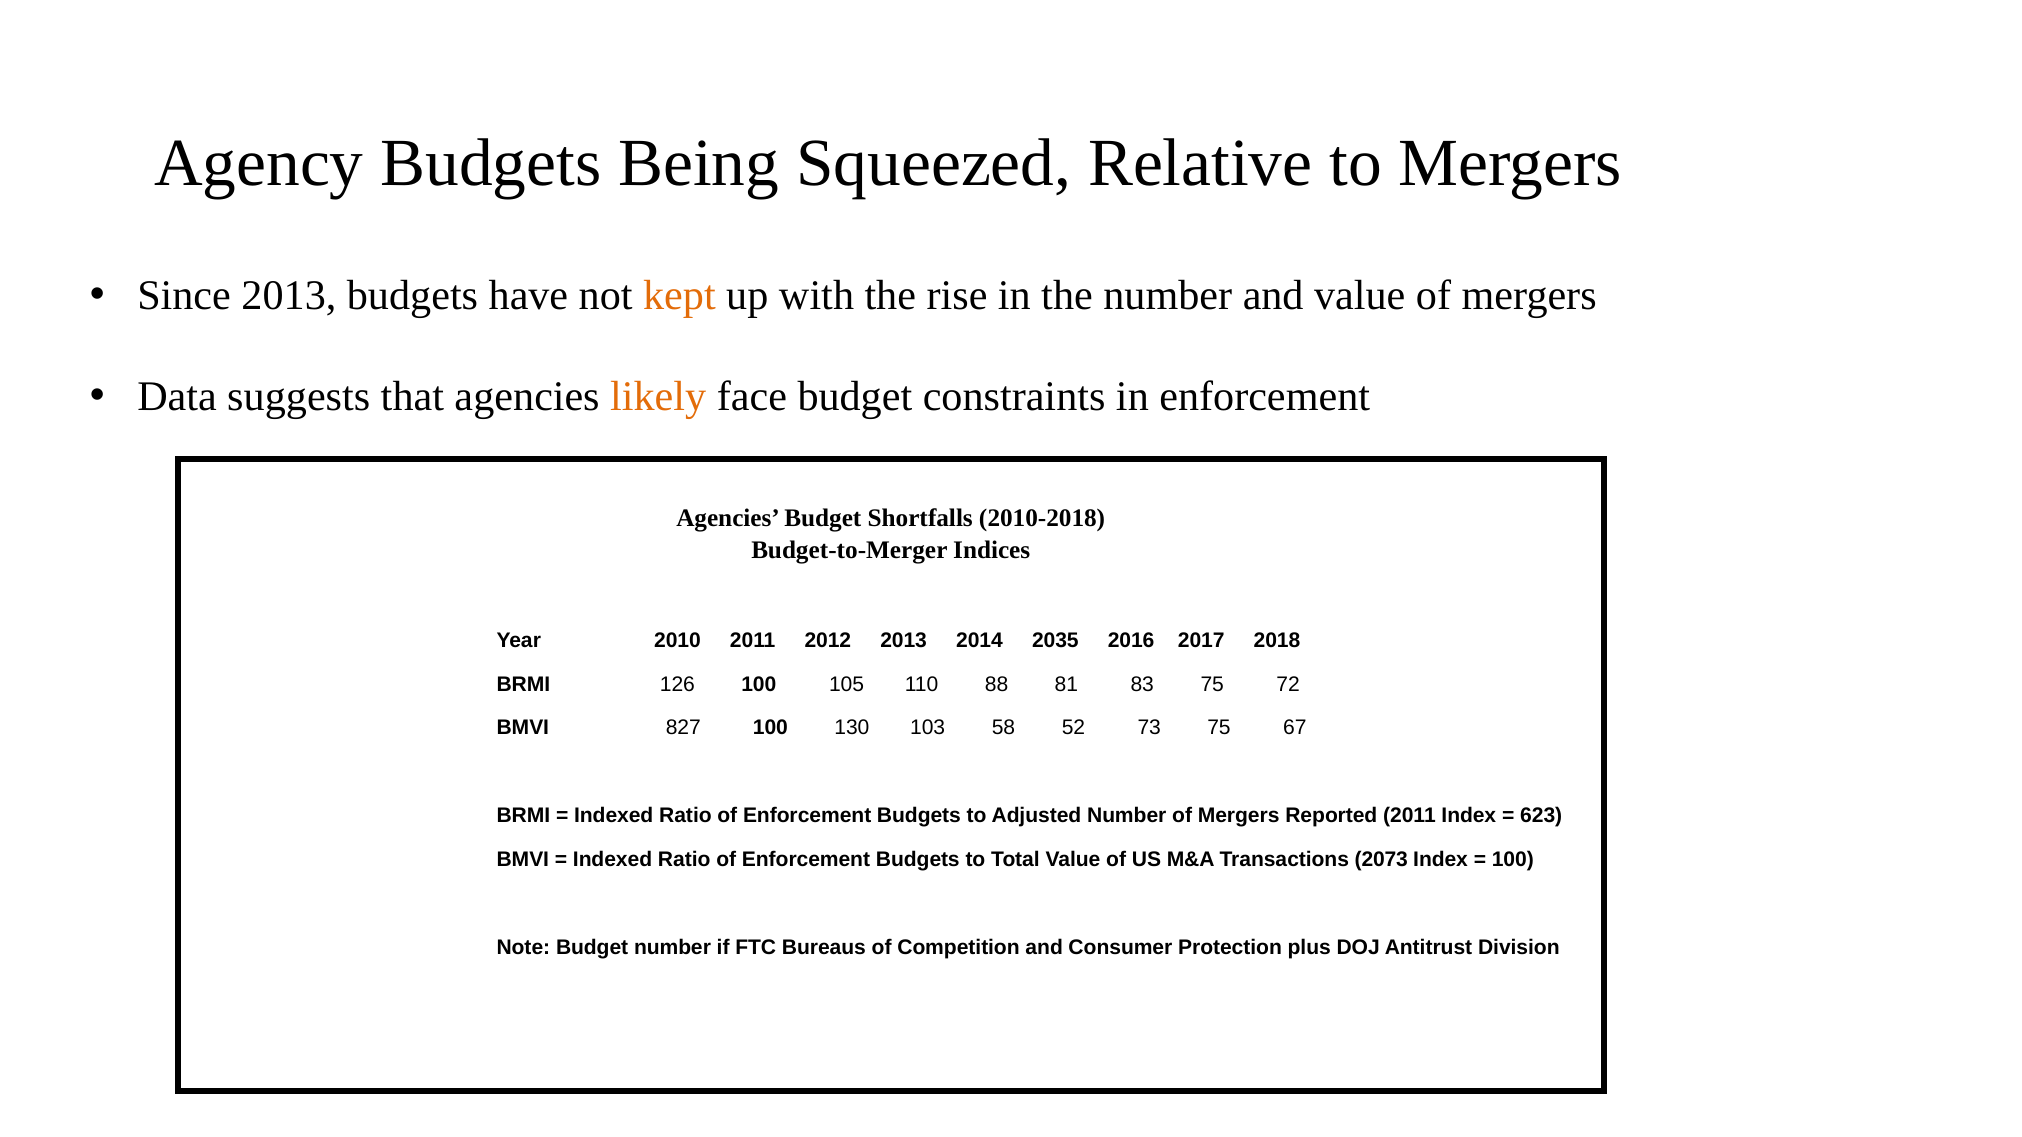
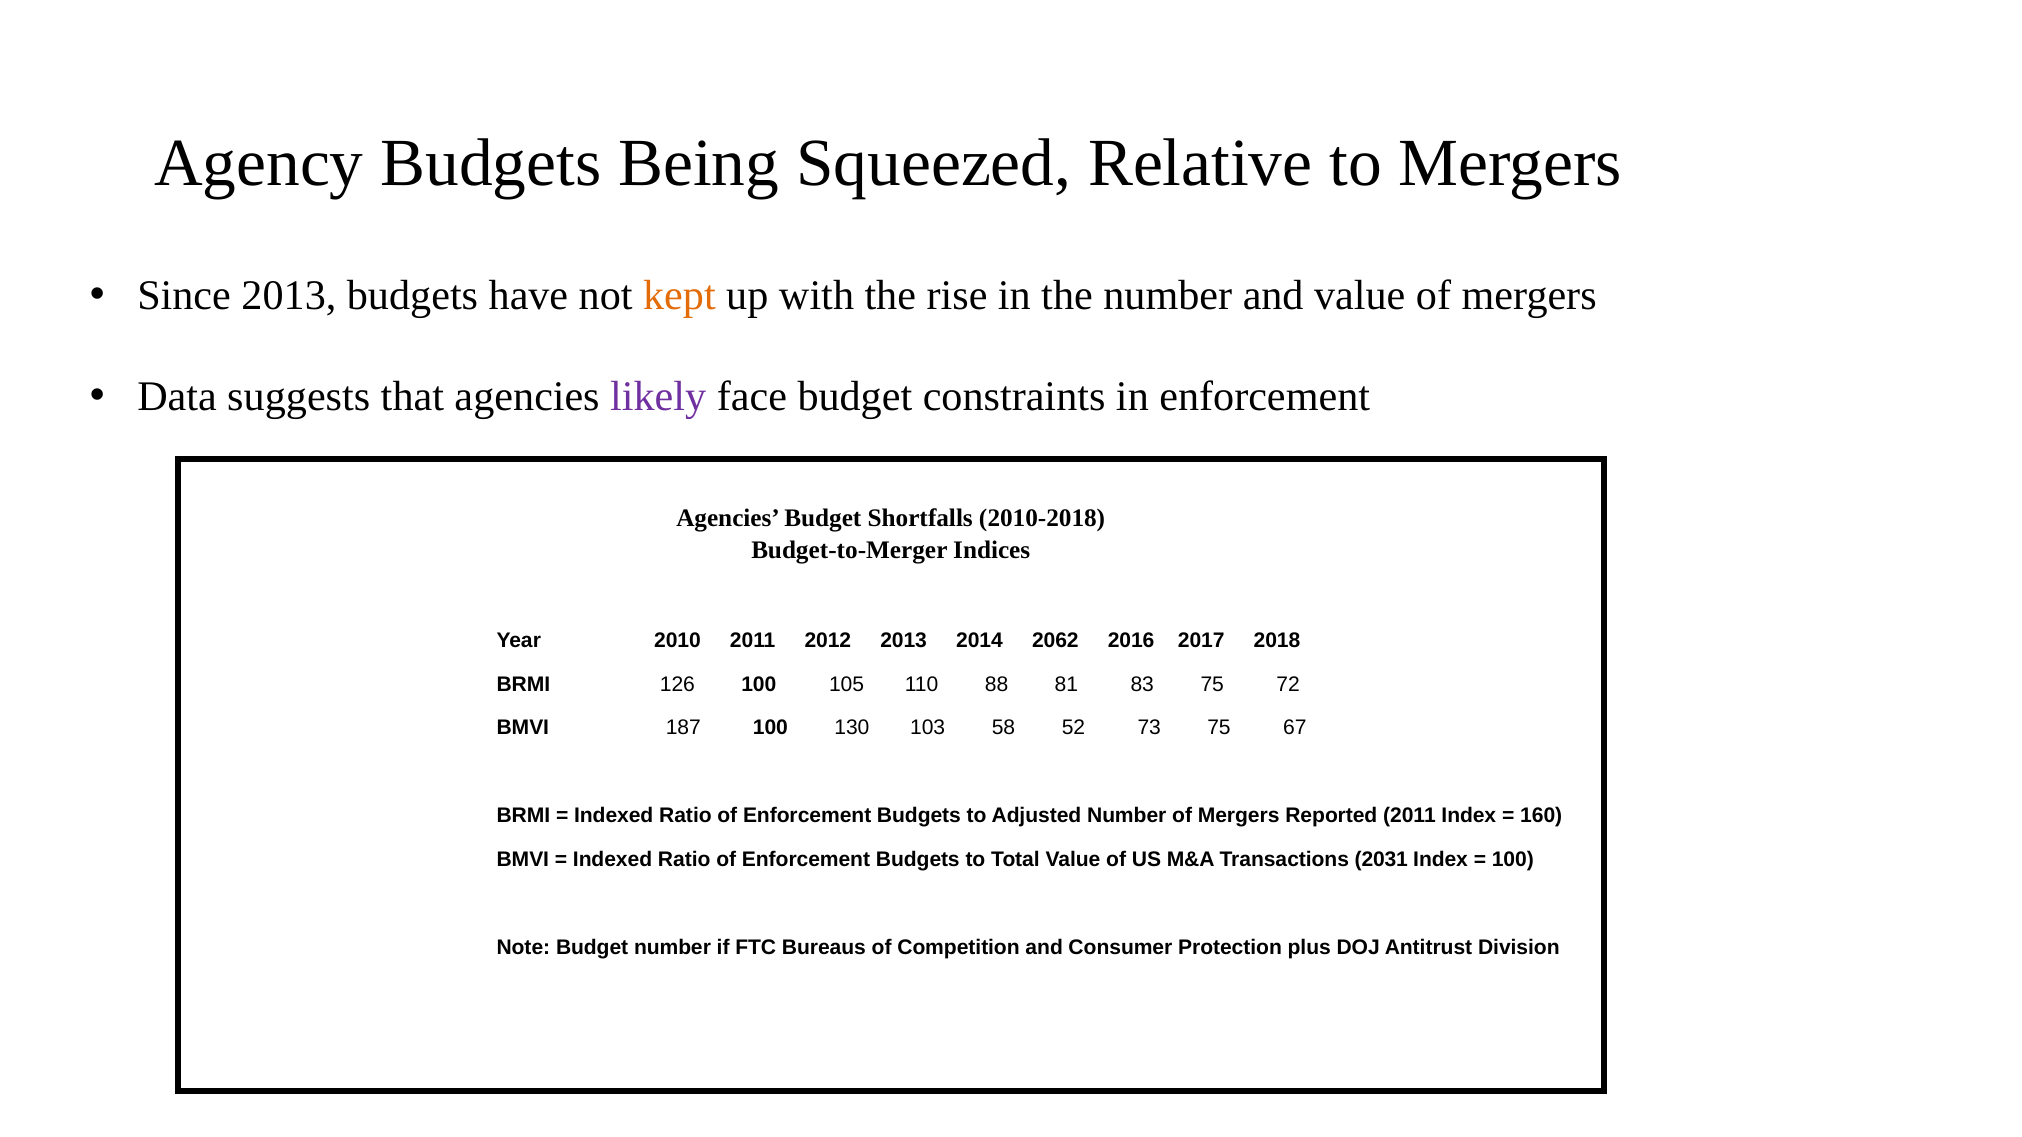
likely colour: orange -> purple
2035: 2035 -> 2062
827: 827 -> 187
623: 623 -> 160
2073: 2073 -> 2031
